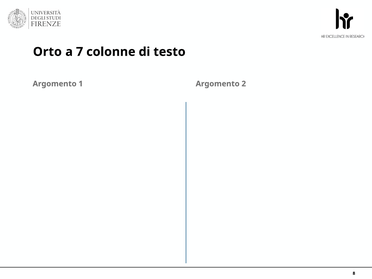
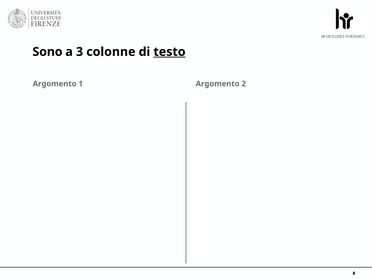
Orto: Orto -> Sono
7: 7 -> 3
testo underline: none -> present
